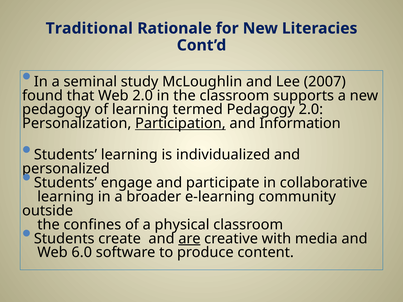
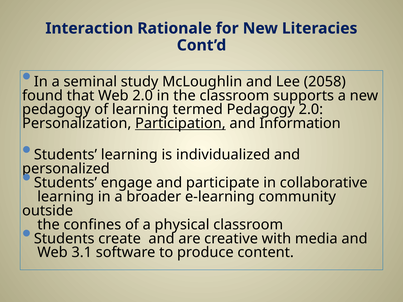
Traditional: Traditional -> Interaction
2007: 2007 -> 2058
are underline: present -> none
6.0: 6.0 -> 3.1
